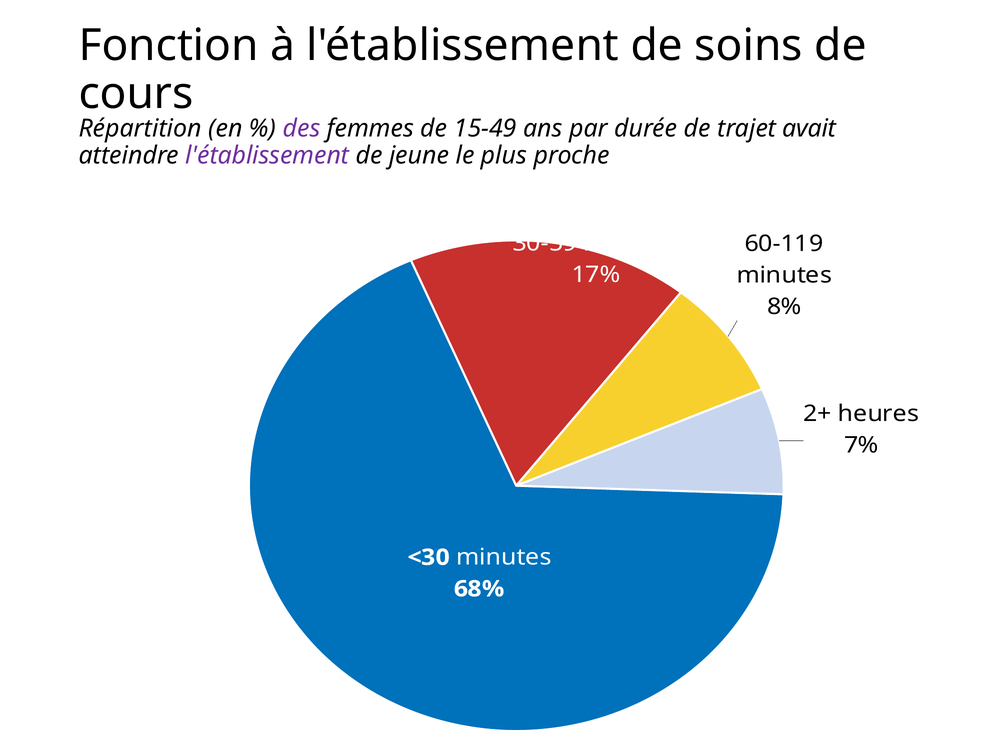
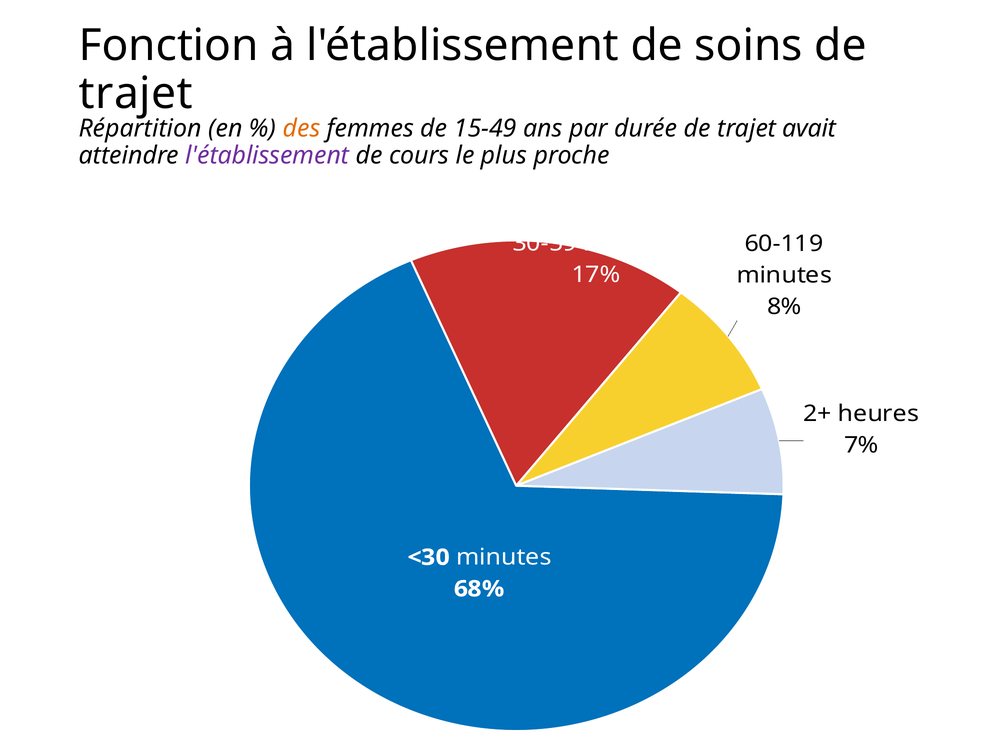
cours at (136, 94): cours -> trajet
des colour: purple -> orange
jeune: jeune -> cours
